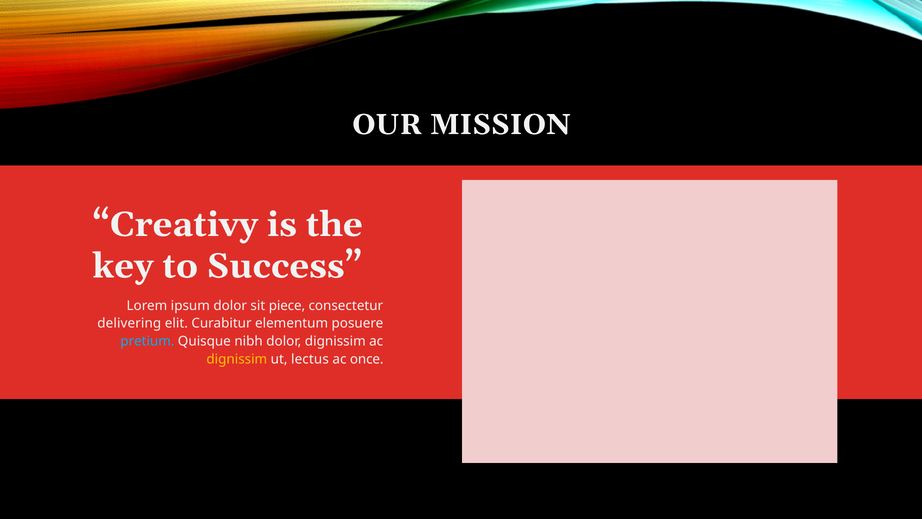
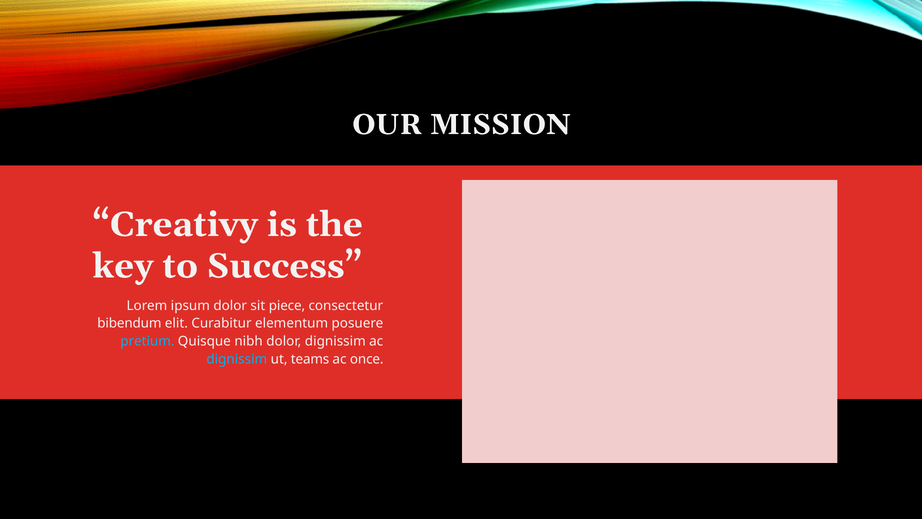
delivering: delivering -> bibendum
dignissim at (237, 359) colour: yellow -> light blue
lectus: lectus -> teams
